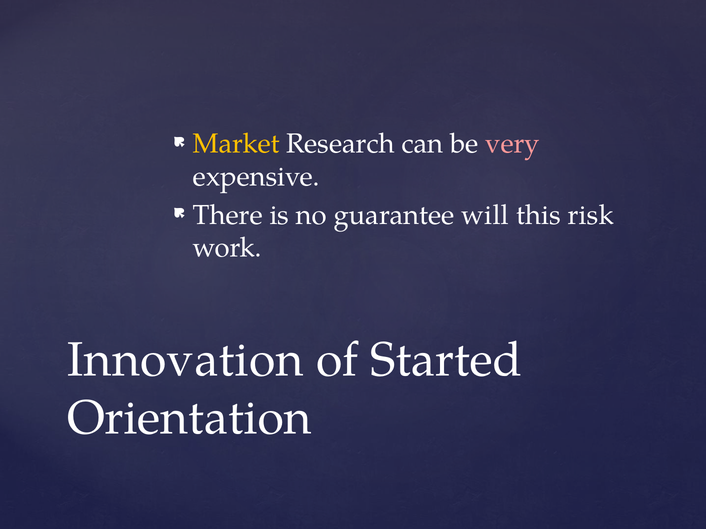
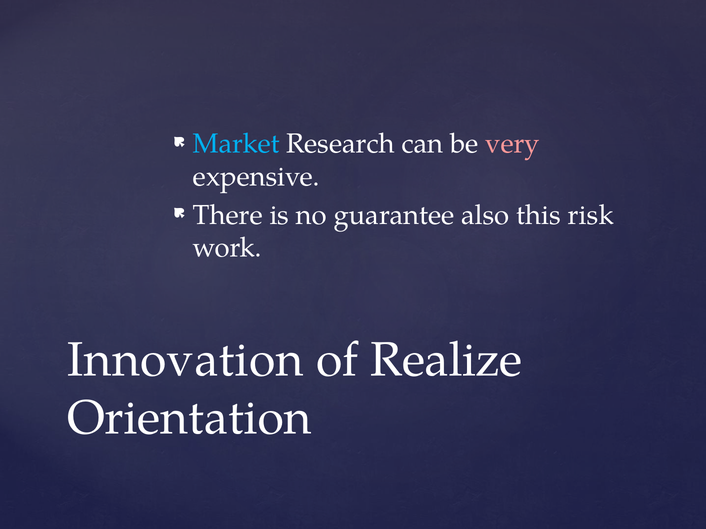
Market colour: yellow -> light blue
will: will -> also
Started: Started -> Realize
